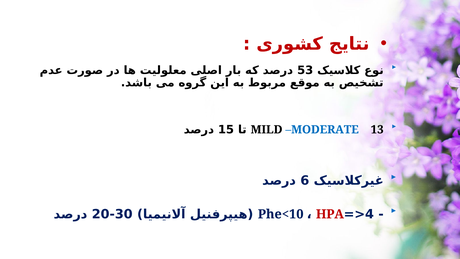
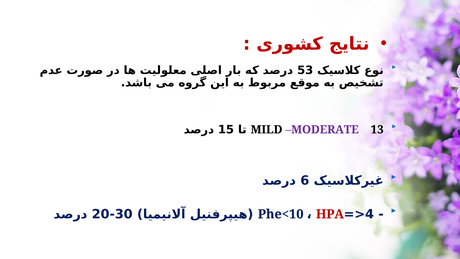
MODERATE colour: blue -> purple
